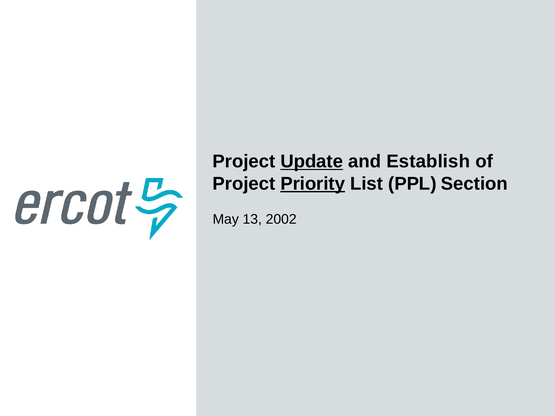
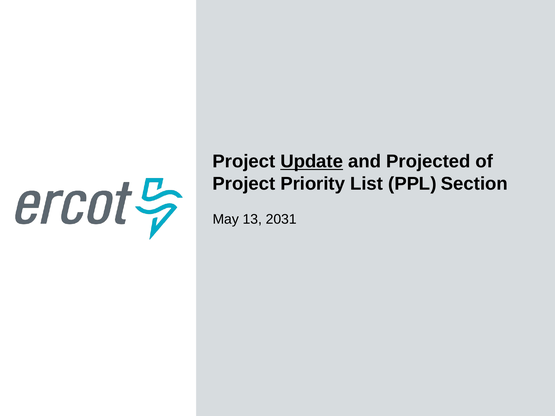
Establish: Establish -> Projected
Priority underline: present -> none
2002: 2002 -> 2031
